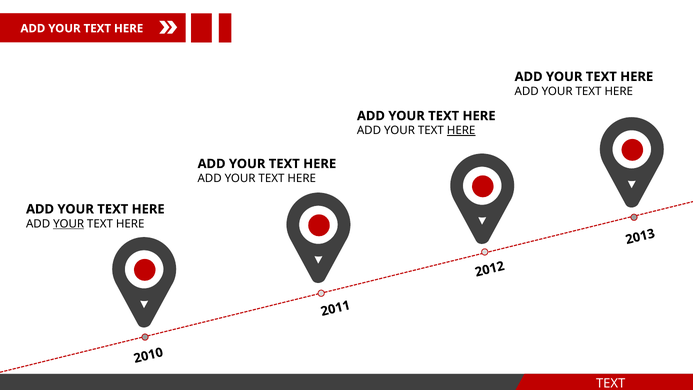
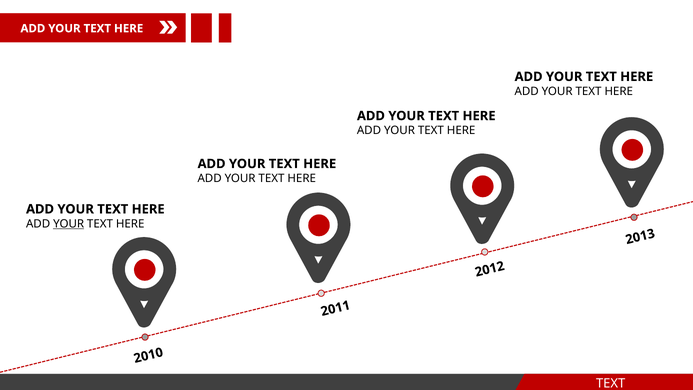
HERE at (461, 130) underline: present -> none
